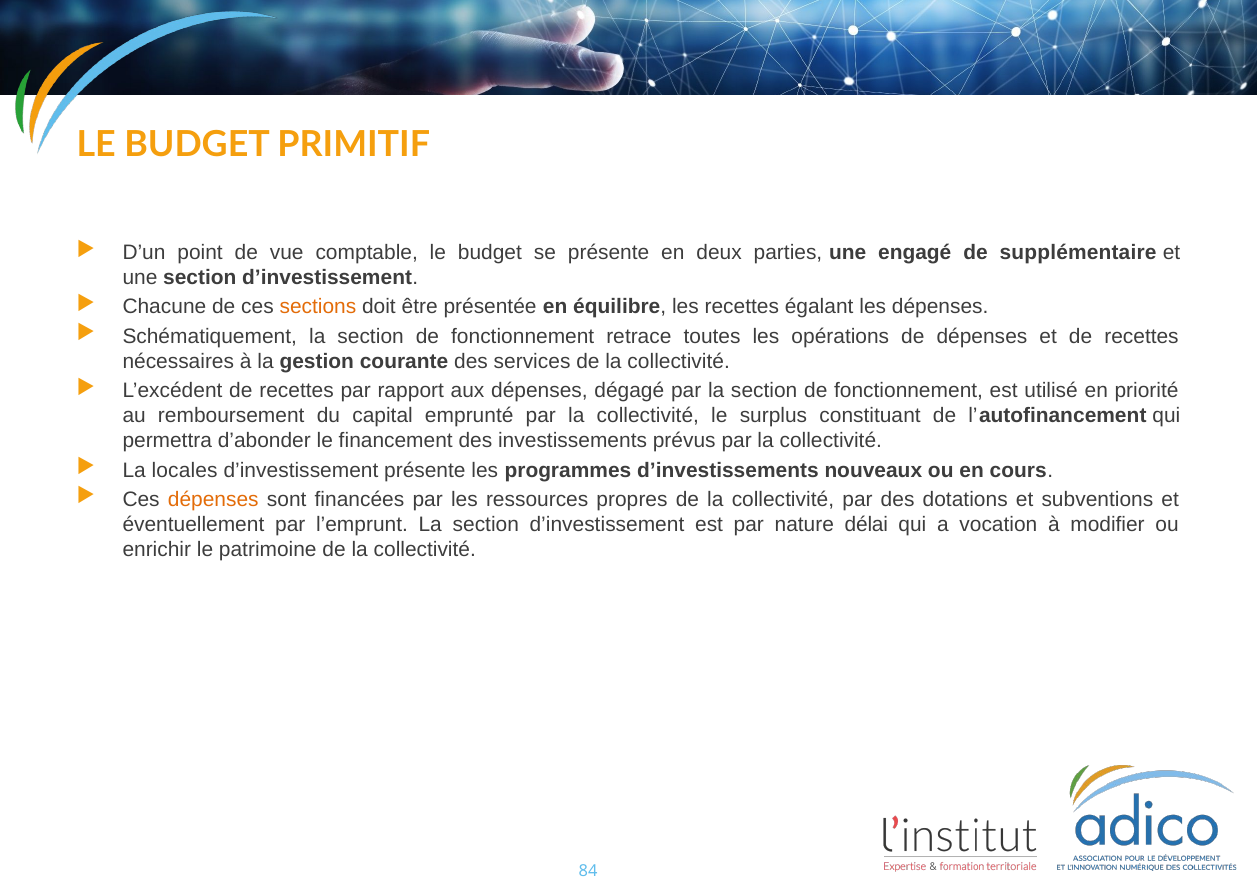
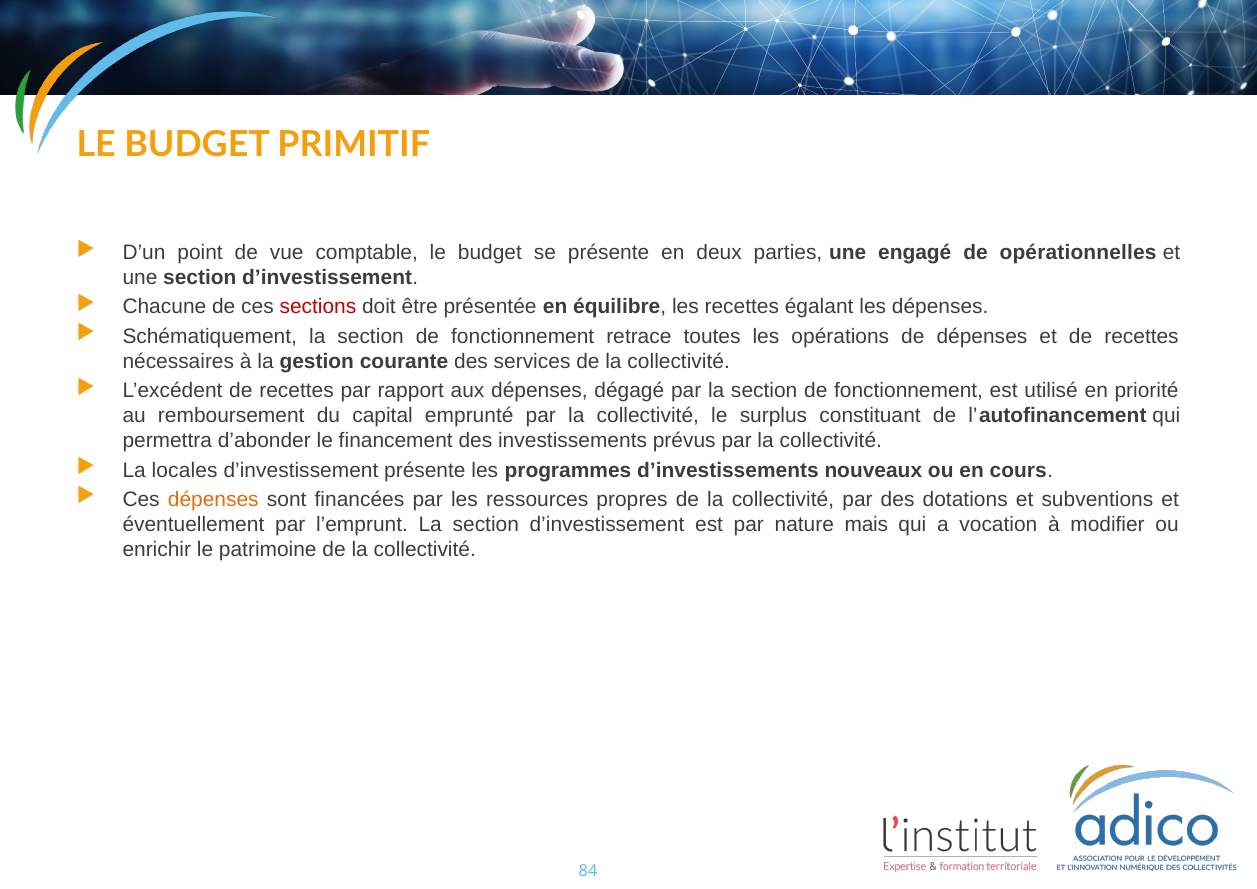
supplémentaire: supplémentaire -> opérationnelles
sections colour: orange -> red
délai: délai -> mais
